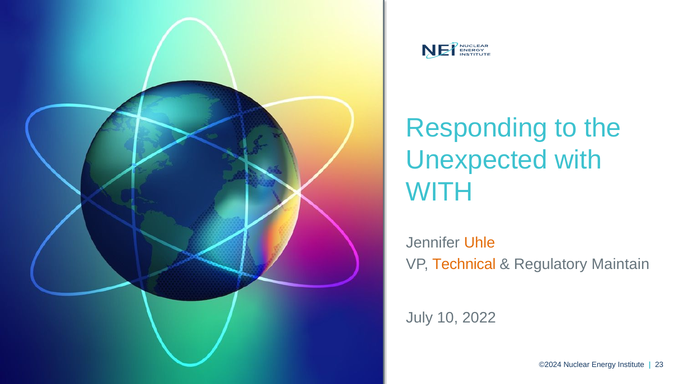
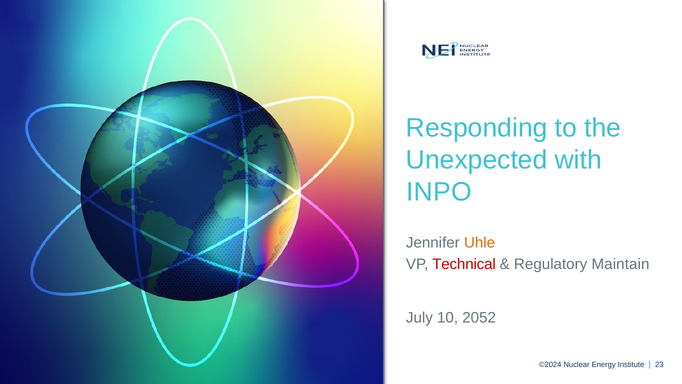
WITH at (439, 192): WITH -> INPO
Technical colour: orange -> red
2022: 2022 -> 2052
